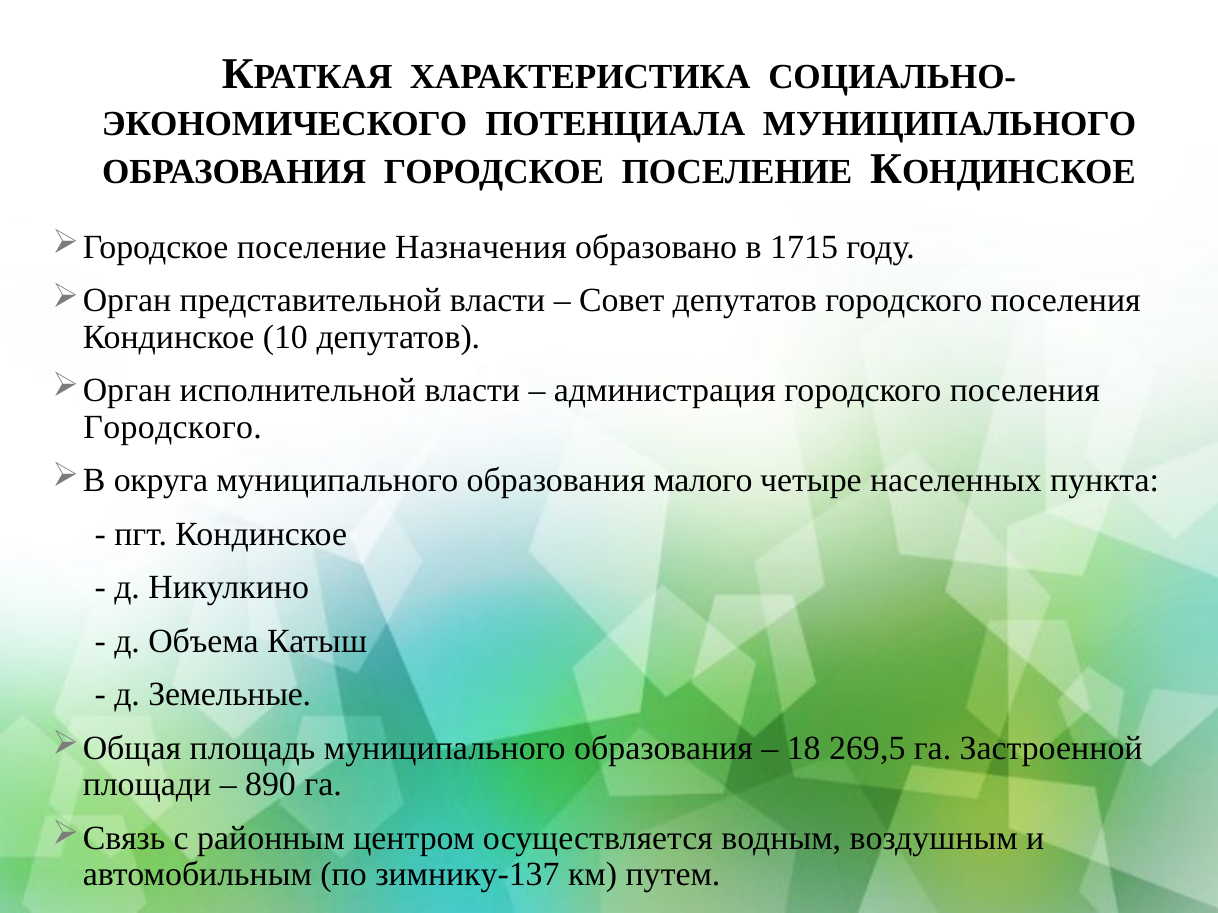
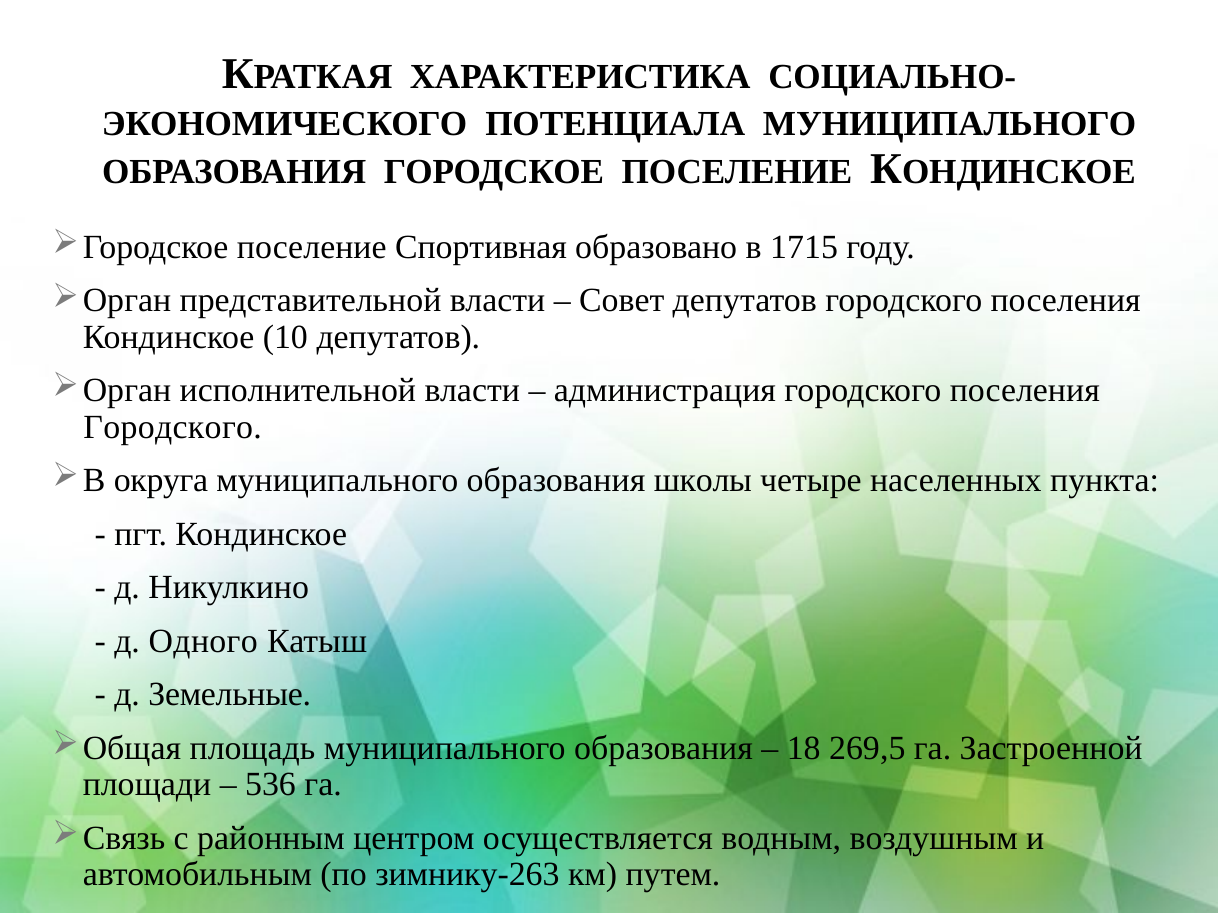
Назначения: Назначения -> Спортивная
малого: малого -> школы
Объема: Объема -> Одного
890: 890 -> 536
зимнику-137: зимнику-137 -> зимнику-263
